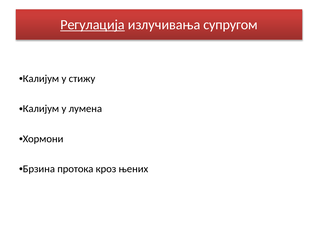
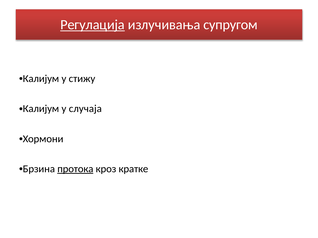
лумена: лумена -> случаја
протока underline: none -> present
њених: њених -> кратке
